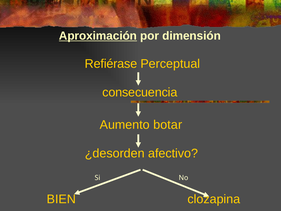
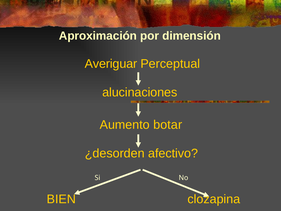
Aproximación underline: present -> none
Refiérase: Refiérase -> Averiguar
consecuencia: consecuencia -> alucinaciones
